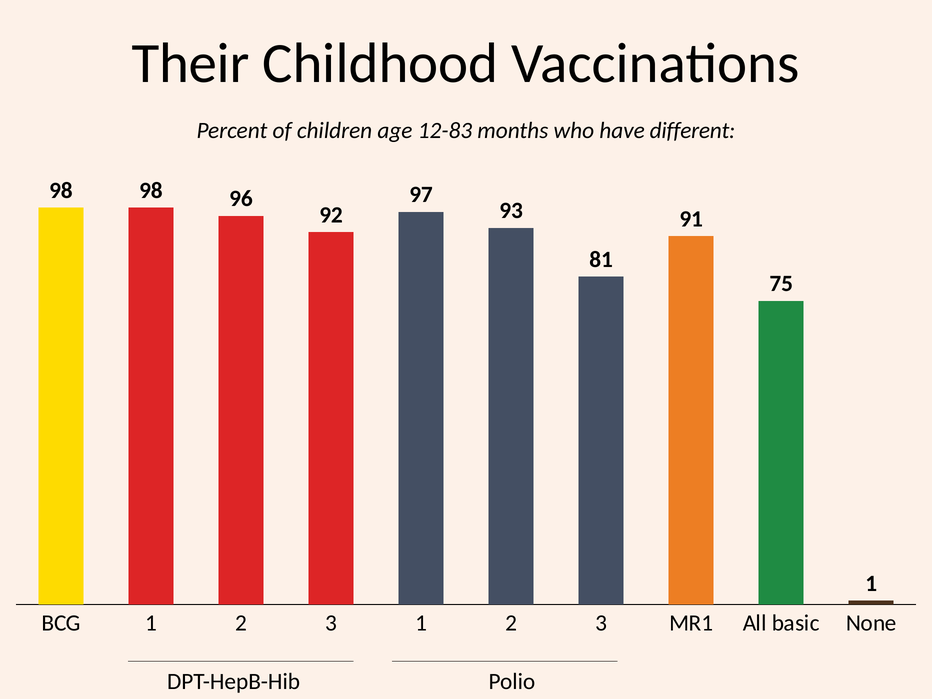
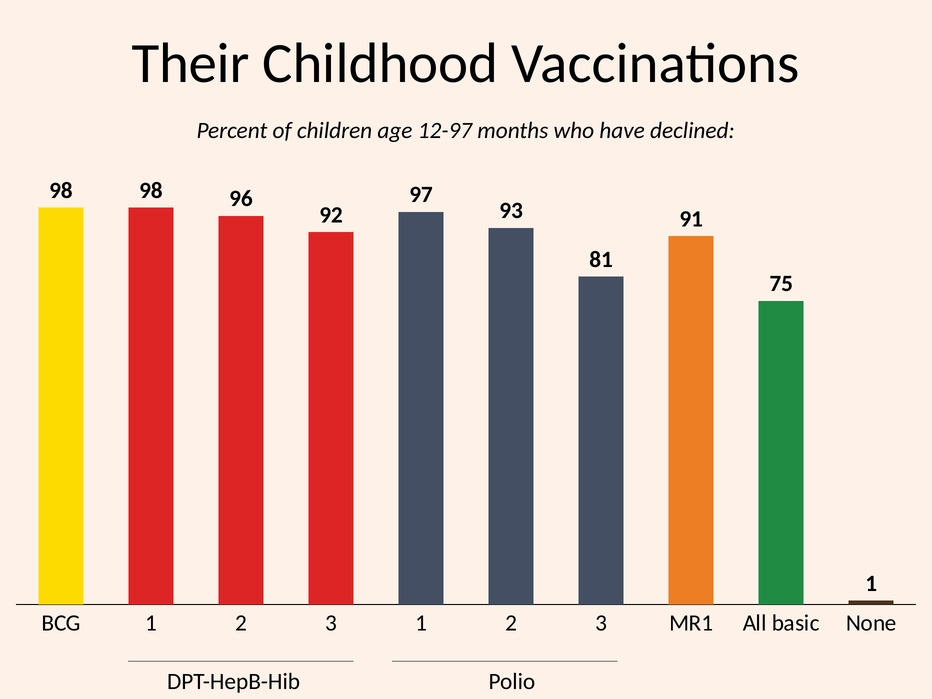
12-83: 12-83 -> 12-97
different: different -> declined
